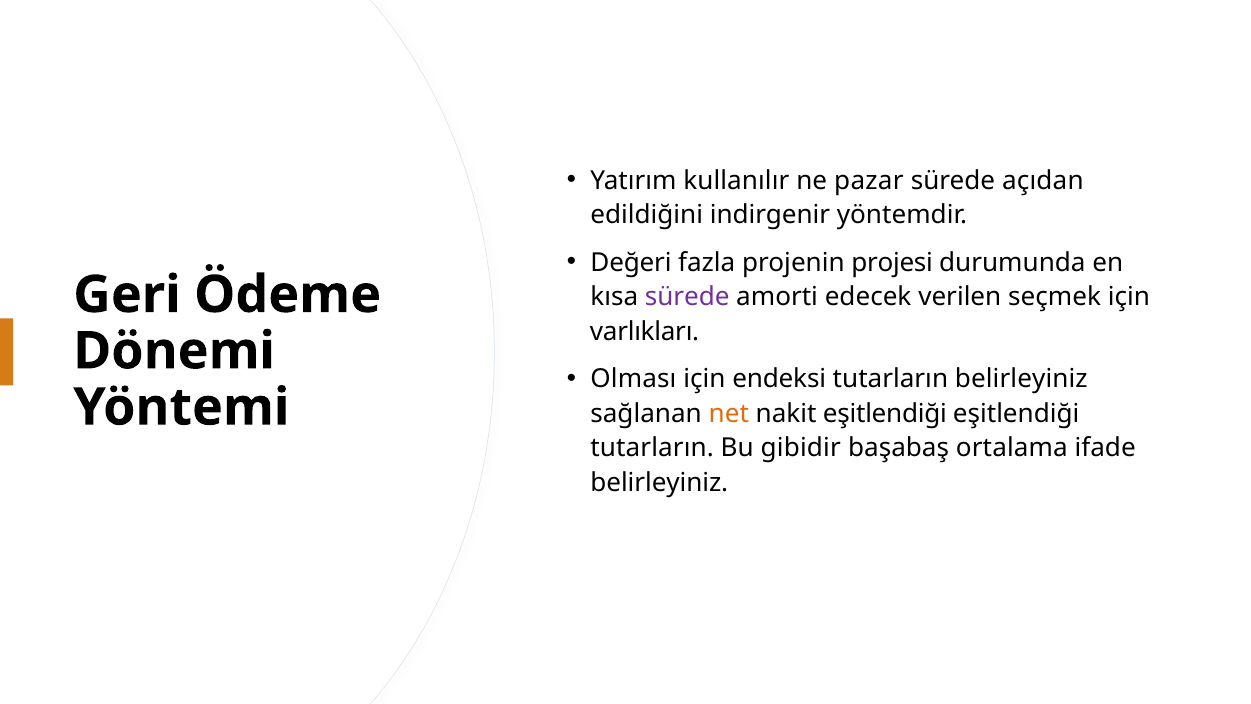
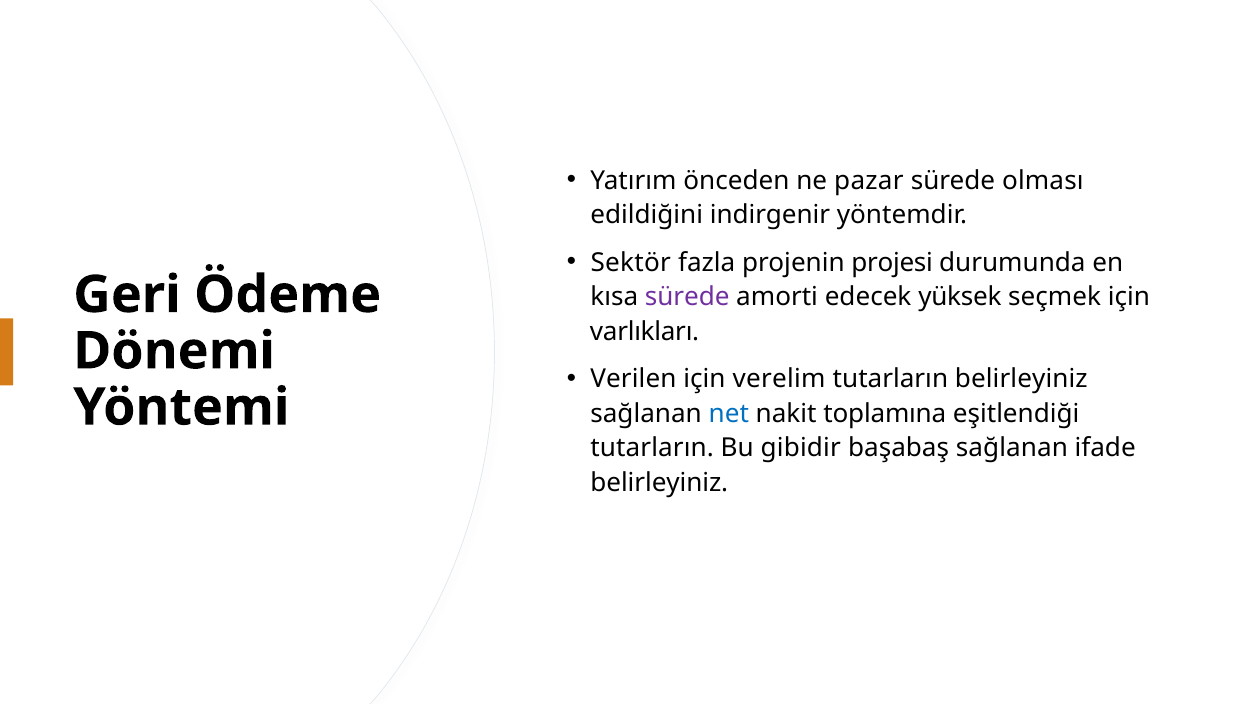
kullanılır: kullanılır -> önceden
açıdan: açıdan -> olması
Değeri: Değeri -> Sektör
verilen: verilen -> yüksek
Olması: Olması -> Verilen
endeksi: endeksi -> verelim
net colour: orange -> blue
nakit eşitlendiği: eşitlendiği -> toplamına
başabaş ortalama: ortalama -> sağlanan
